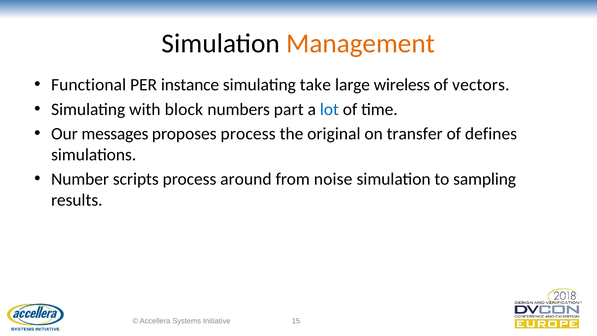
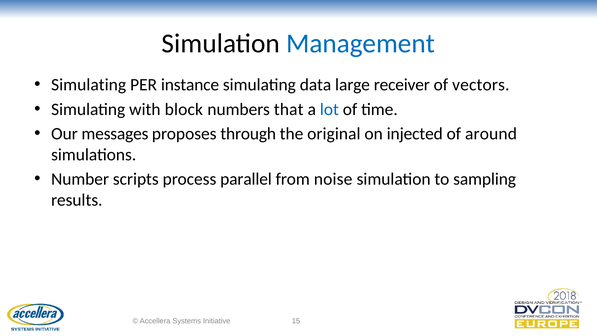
Management colour: orange -> blue
Functional at (89, 85): Functional -> Simulating
take: take -> data
wireless: wireless -> receiver
part: part -> that
proposes process: process -> through
transfer: transfer -> injected
defines: defines -> around
around: around -> parallel
